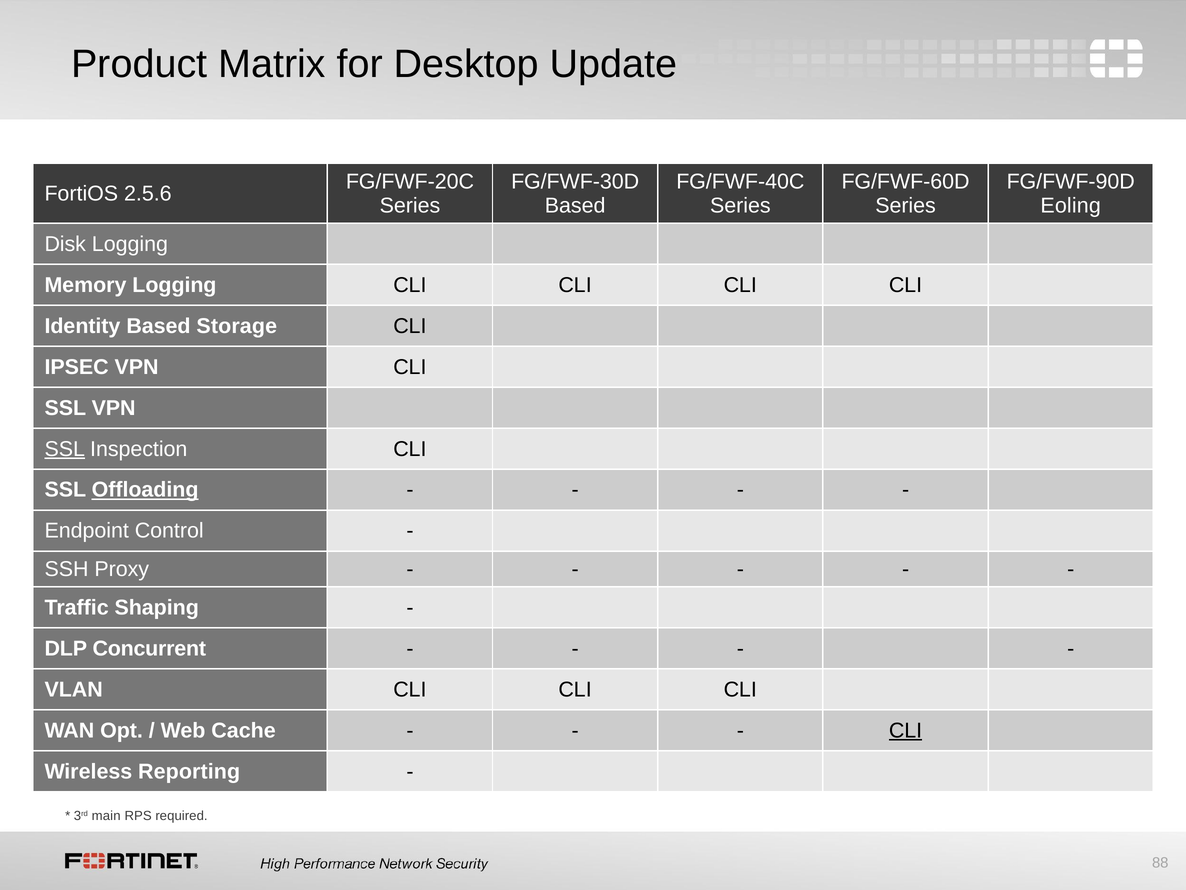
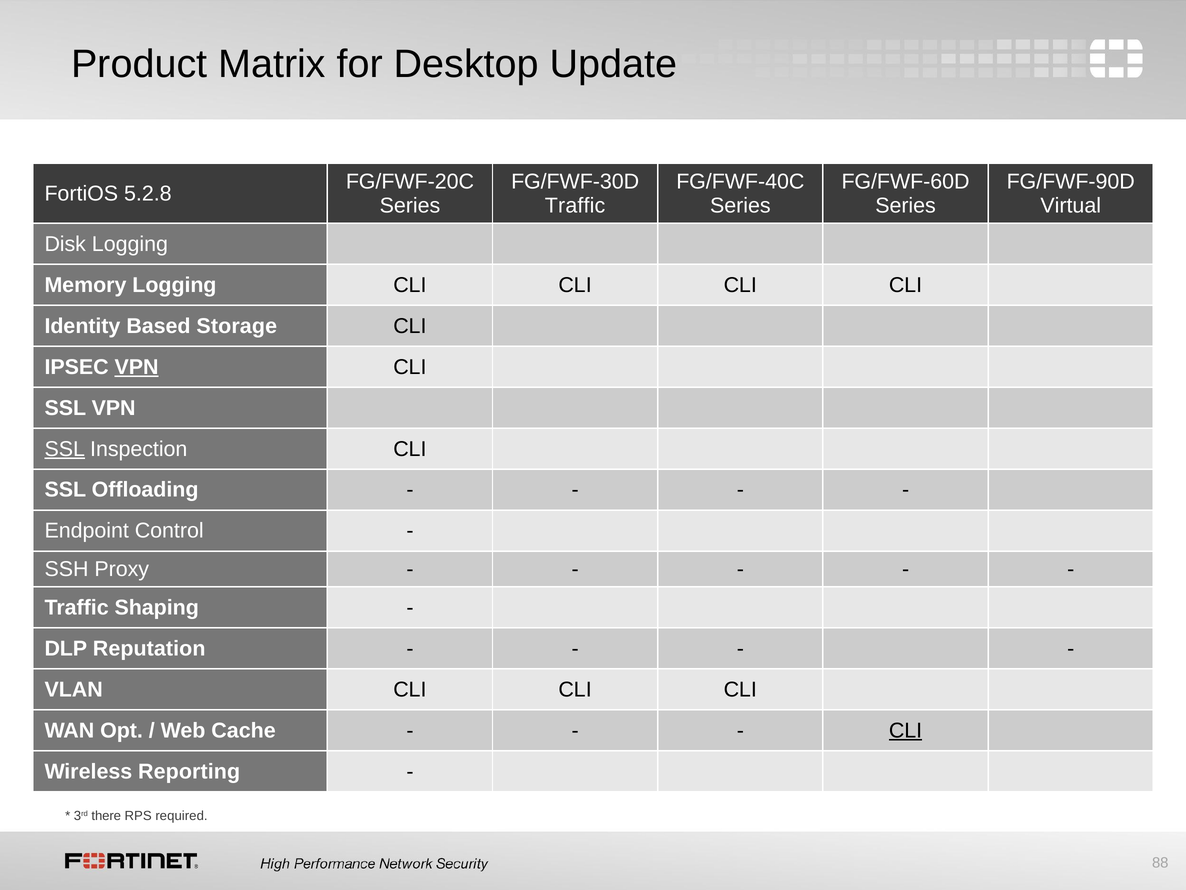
2.5.6: 2.5.6 -> 5.2.8
Based at (575, 206): Based -> Traffic
Eoling: Eoling -> Virtual
VPN at (137, 367) underline: none -> present
Offloading underline: present -> none
Concurrent: Concurrent -> Reputation
main: main -> there
